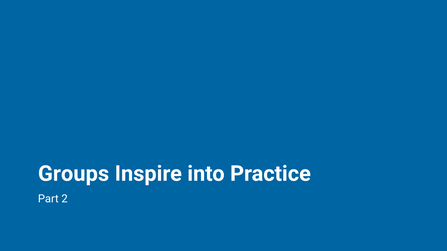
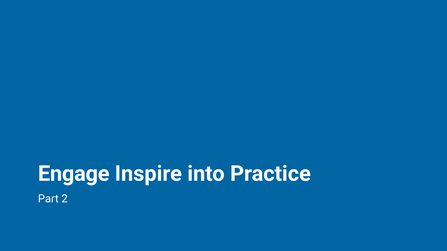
Groups: Groups -> Engage
